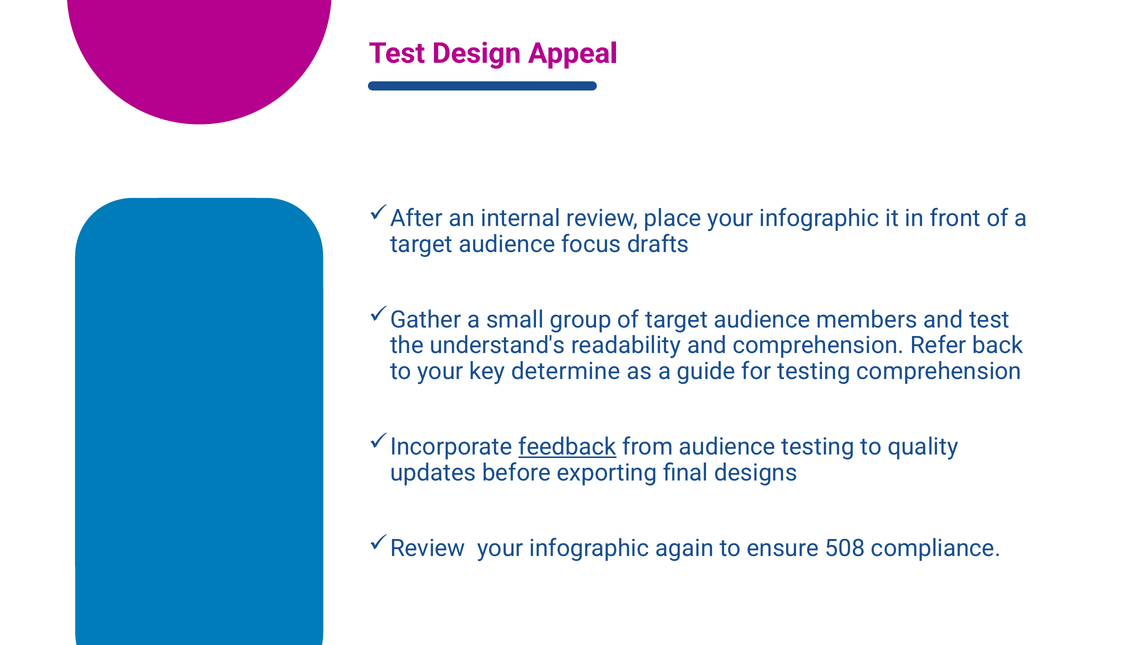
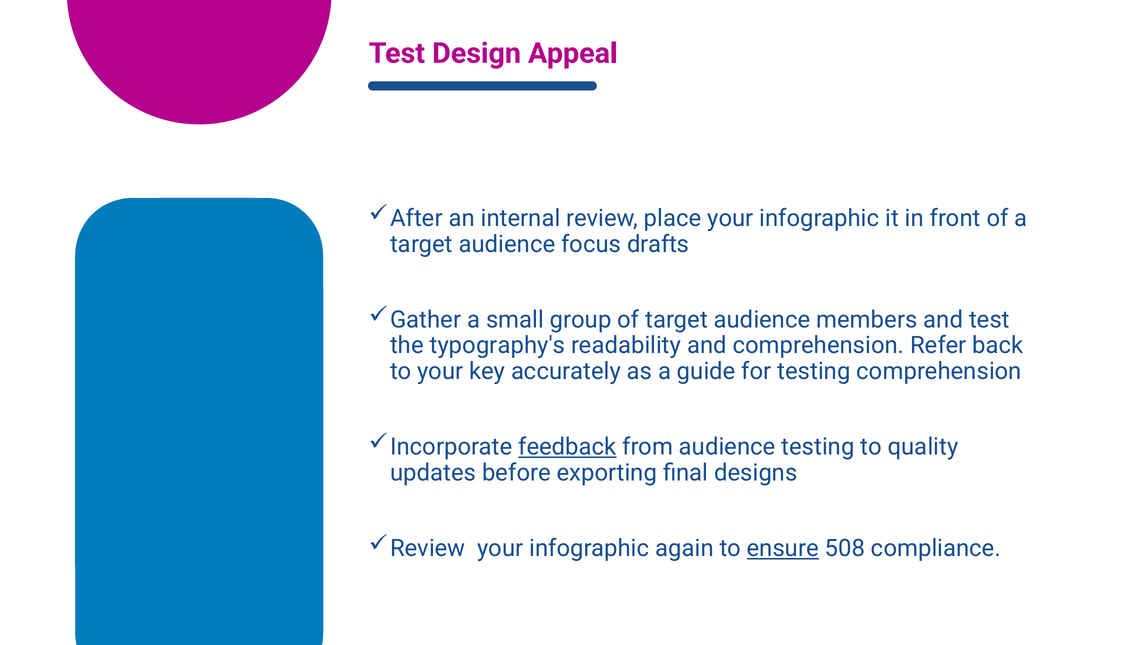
understand's: understand's -> typography's
determine: determine -> accurately
ensure underline: none -> present
